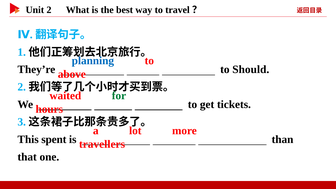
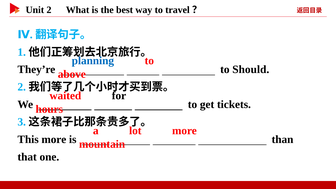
for colour: green -> black
This spent: spent -> more
travellers: travellers -> mountain
